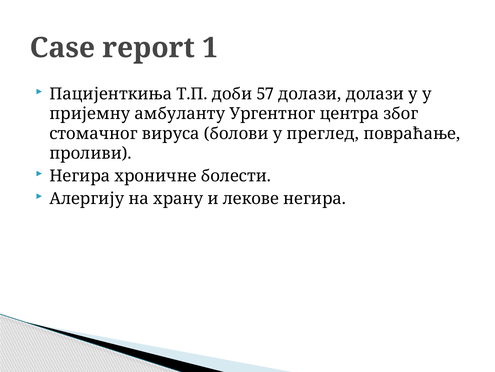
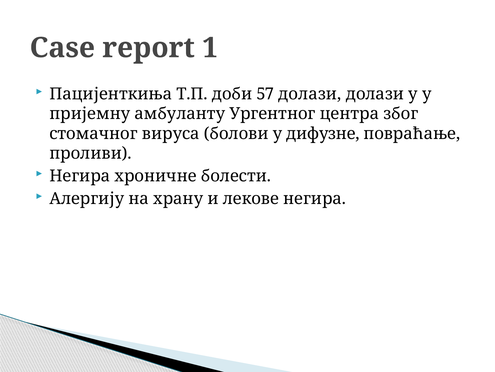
преглед: преглед -> дифузне
